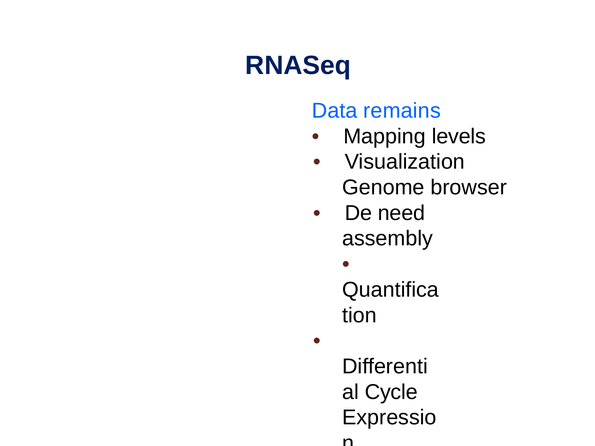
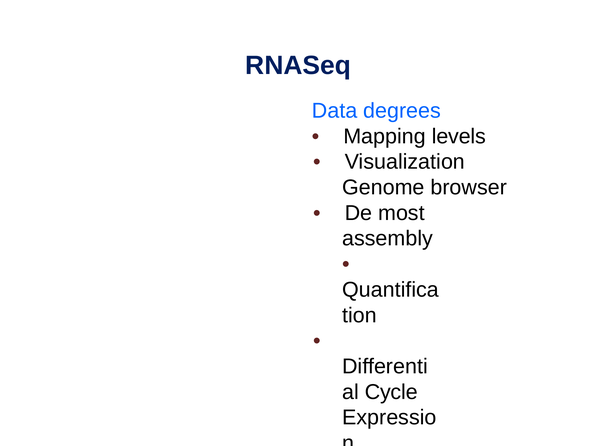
remains: remains -> degrees
need: need -> most
